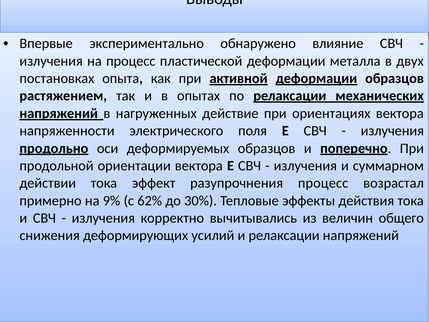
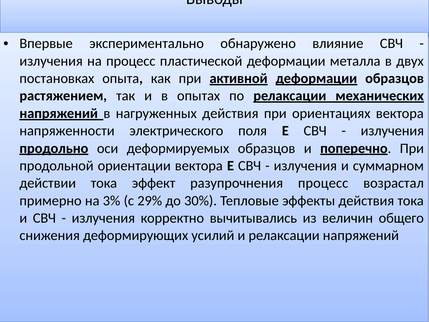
нагруженных действие: действие -> действия
9%: 9% -> 3%
62%: 62% -> 29%
